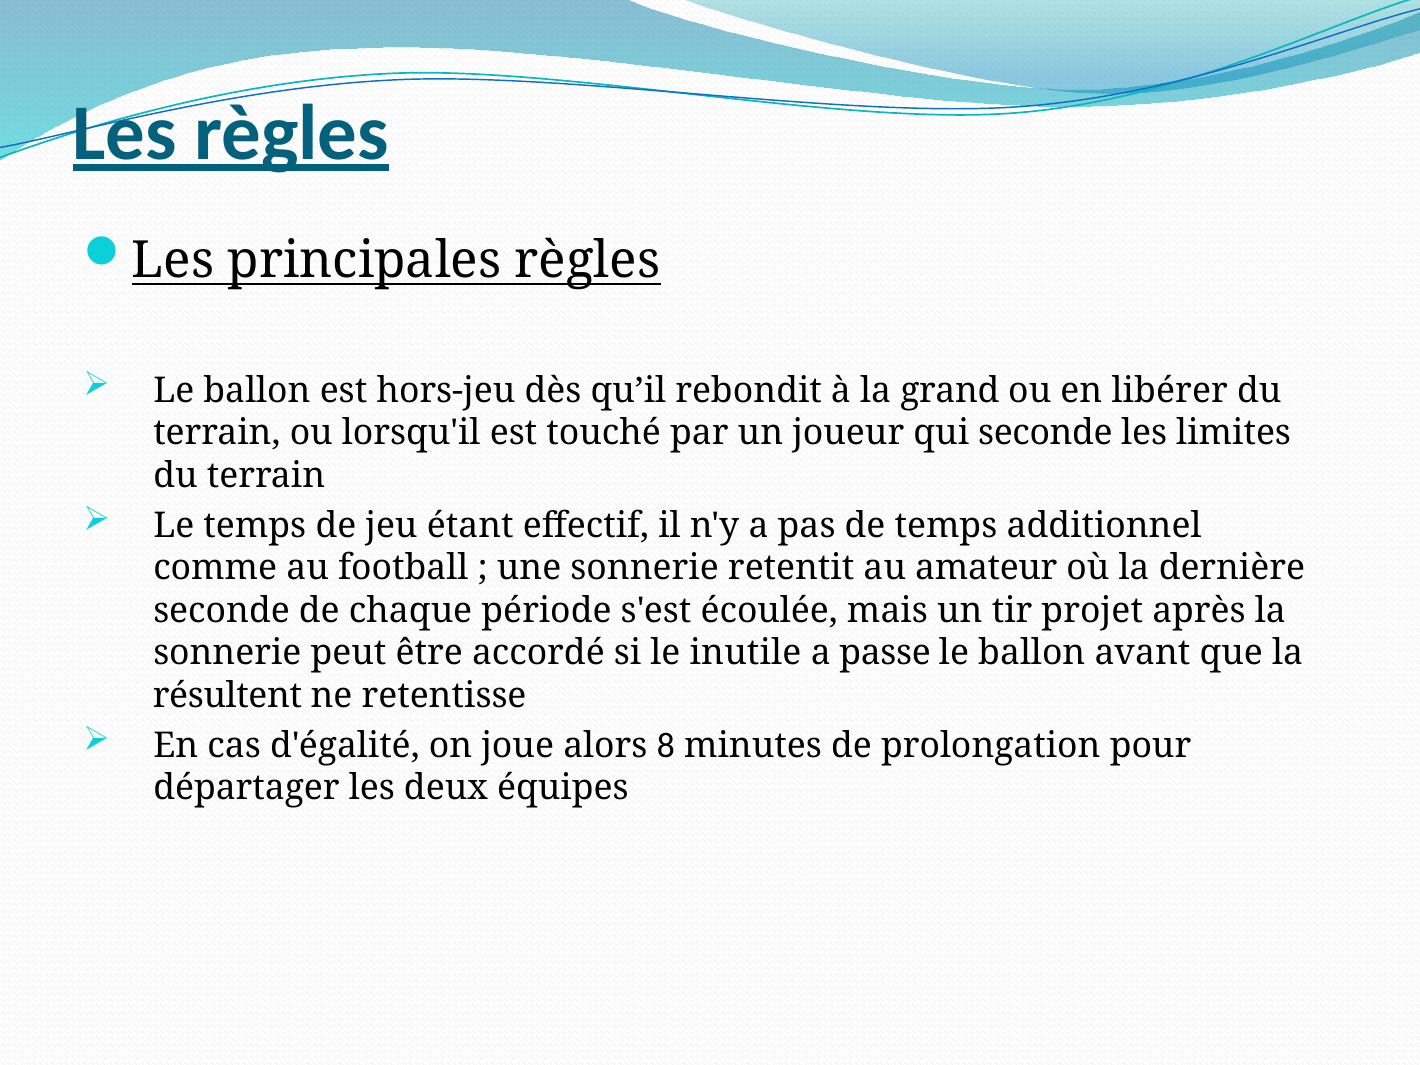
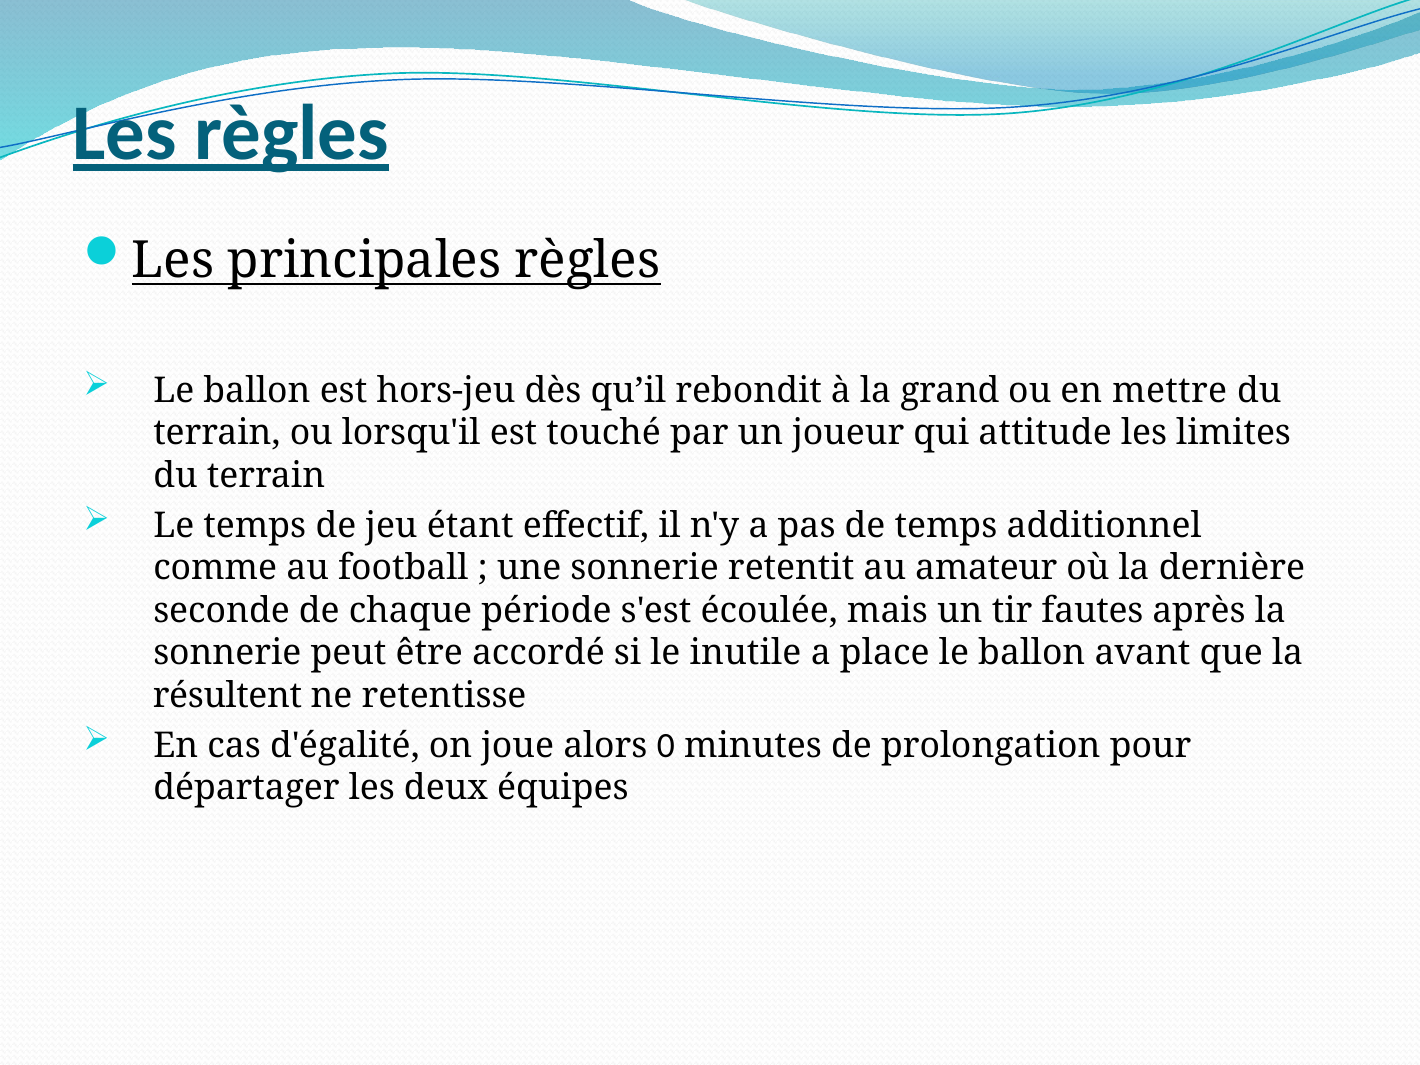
libérer: libérer -> mettre
qui seconde: seconde -> attitude
projet: projet -> fautes
passe: passe -> place
8: 8 -> 0
